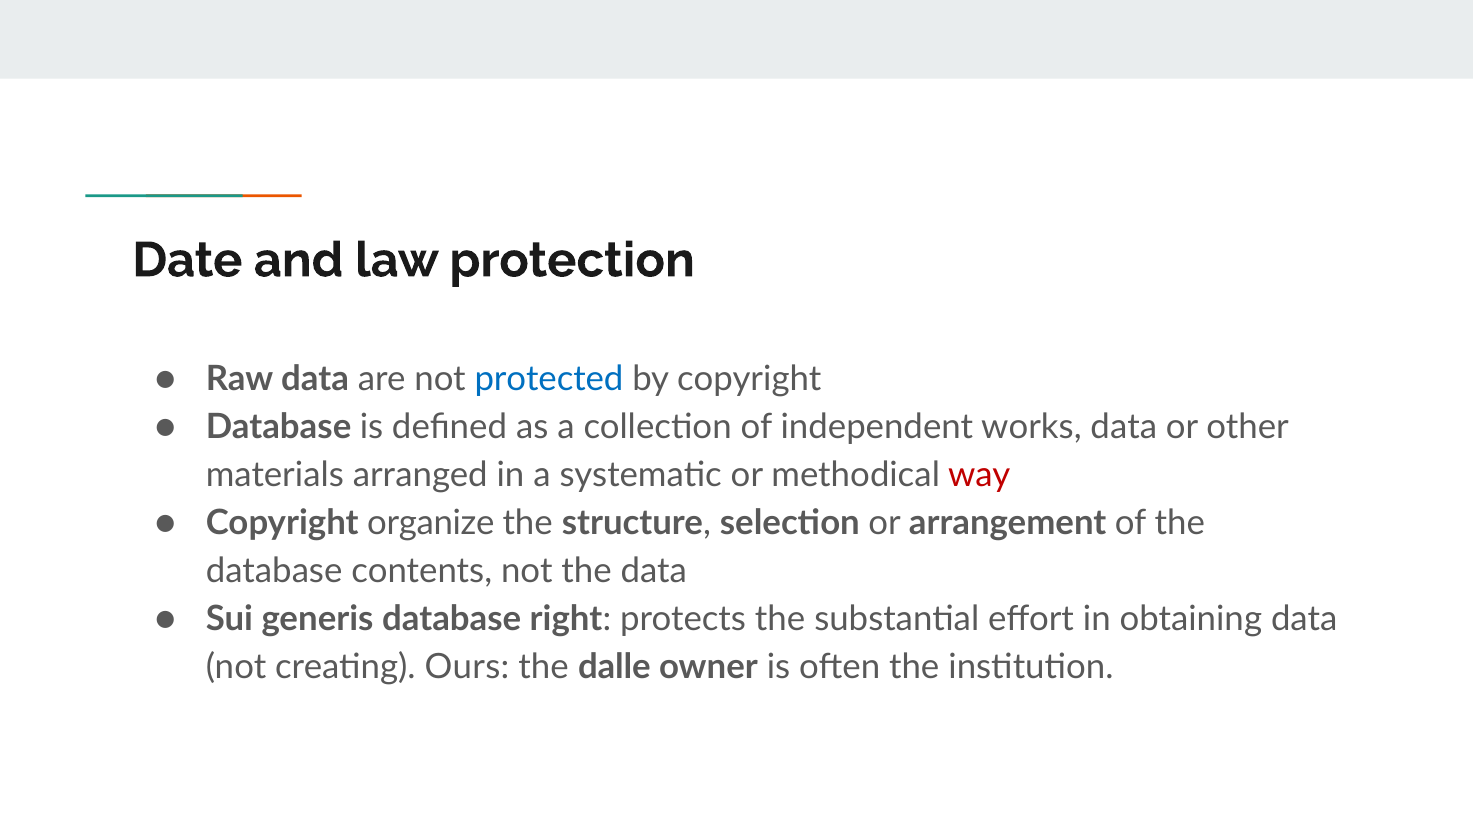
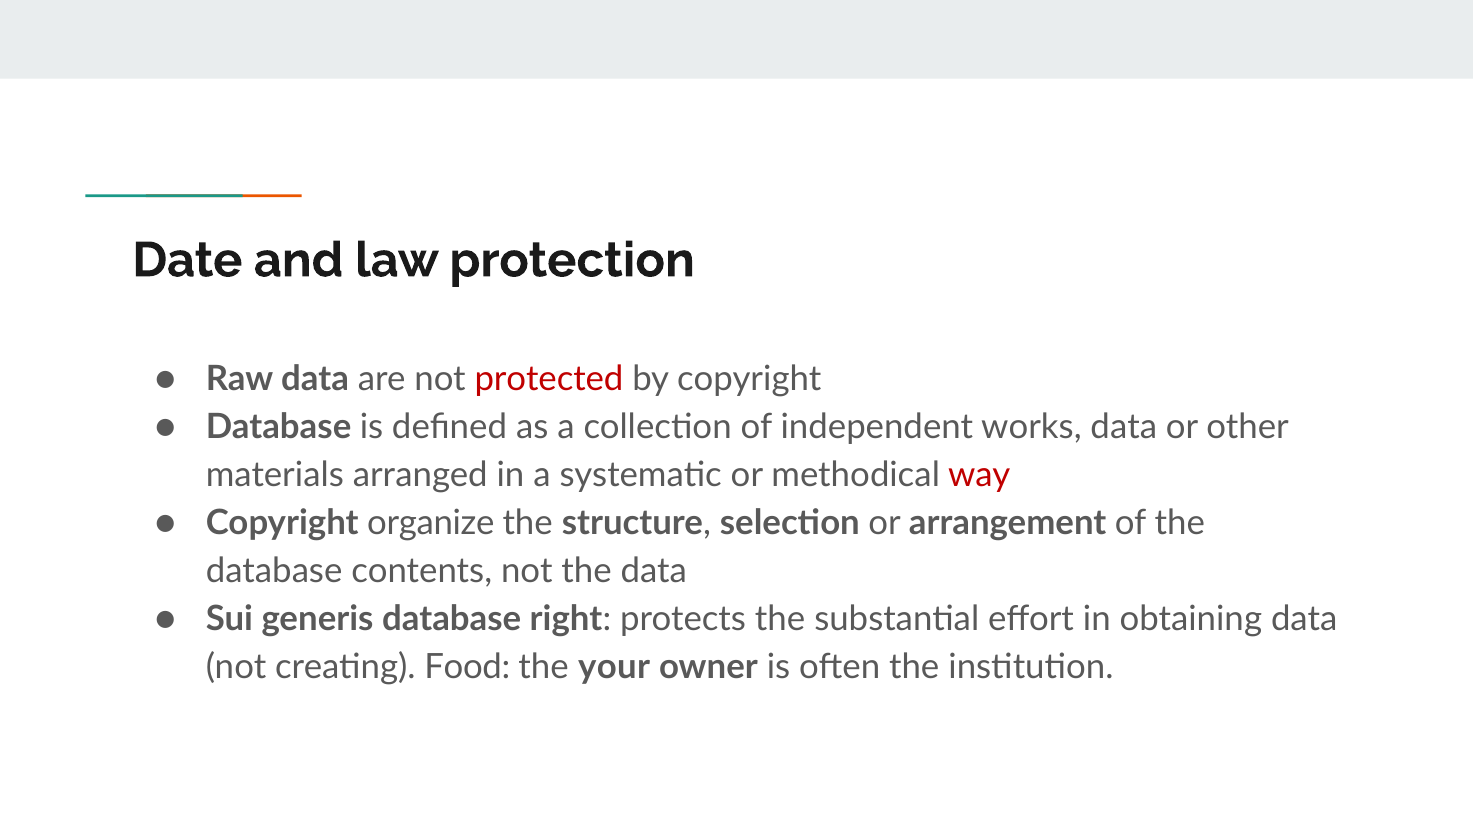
protected colour: blue -> red
Ours: Ours -> Food
dalle: dalle -> your
